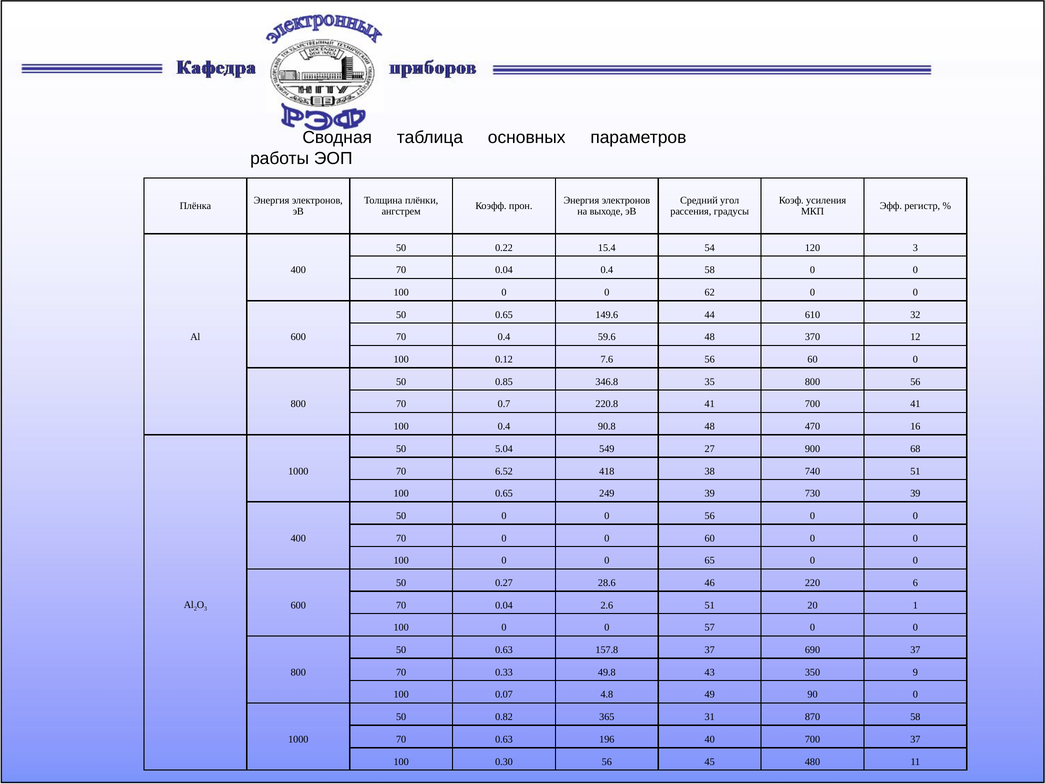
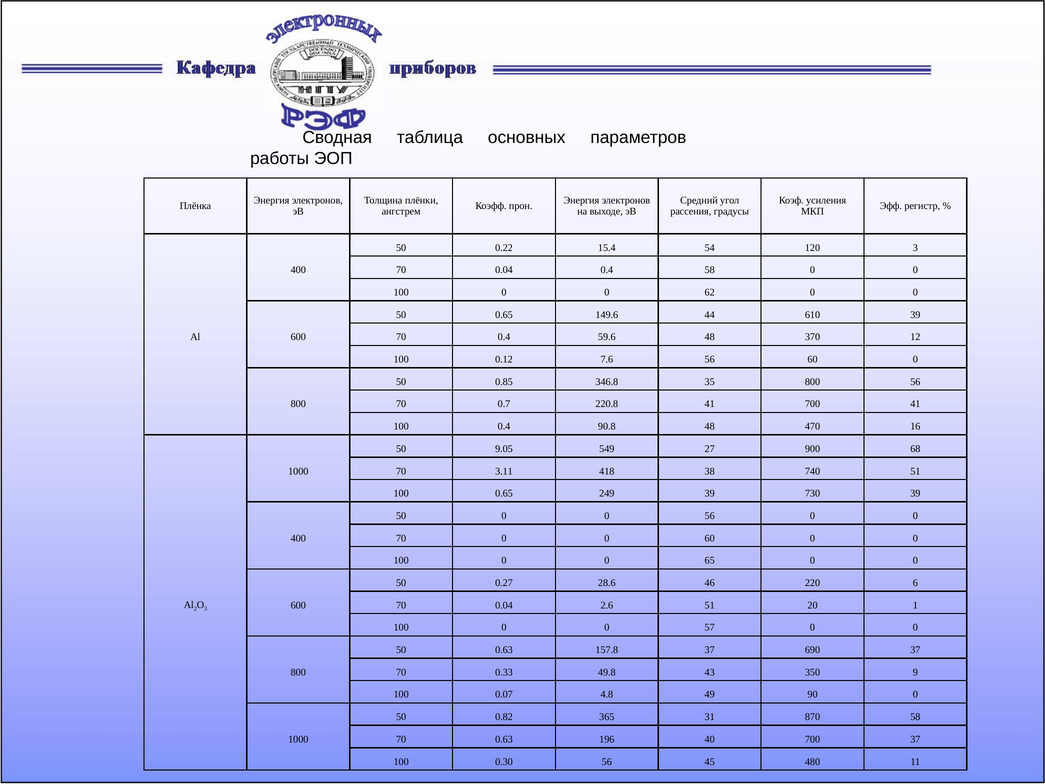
610 32: 32 -> 39
5.04: 5.04 -> 9.05
6.52: 6.52 -> 3.11
